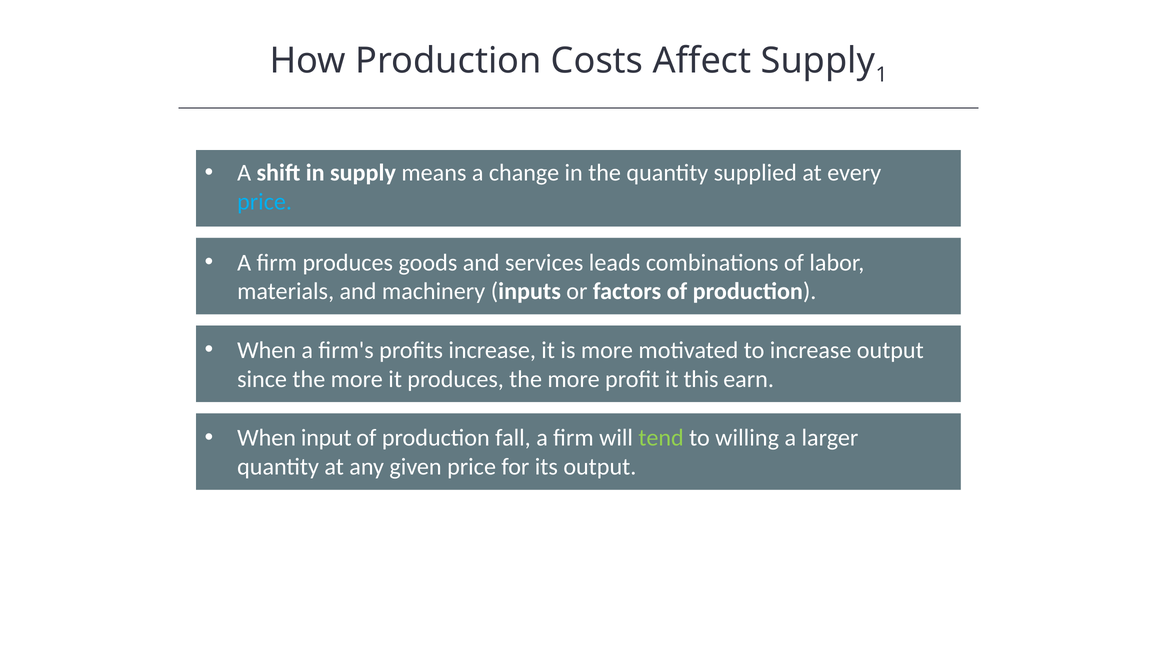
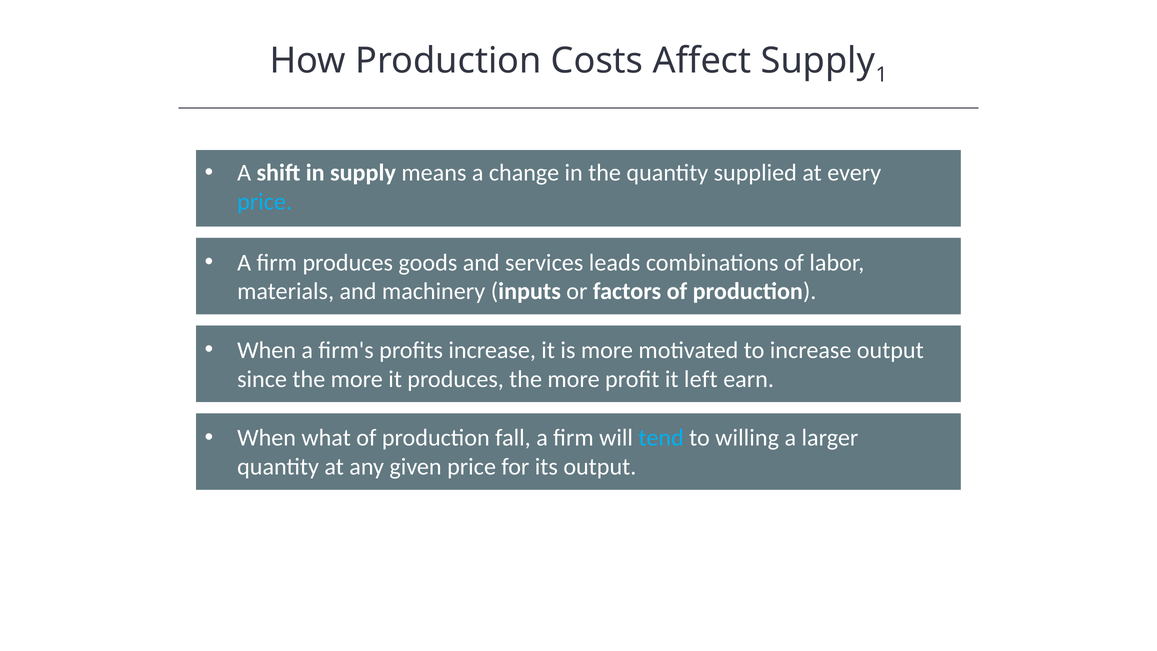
this: this -> left
input: input -> what
tend colour: light green -> light blue
